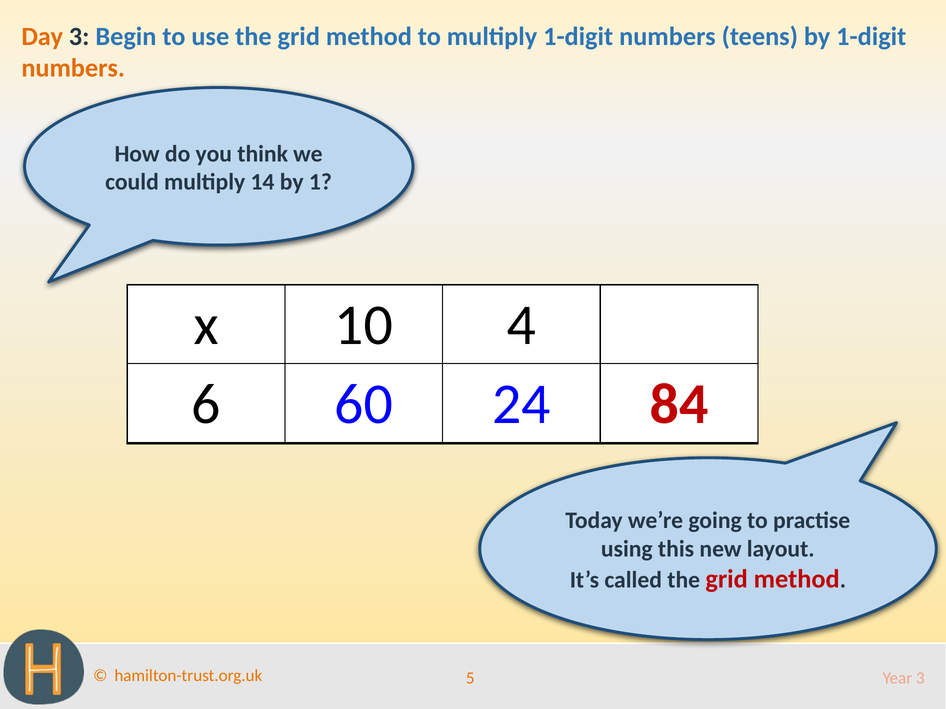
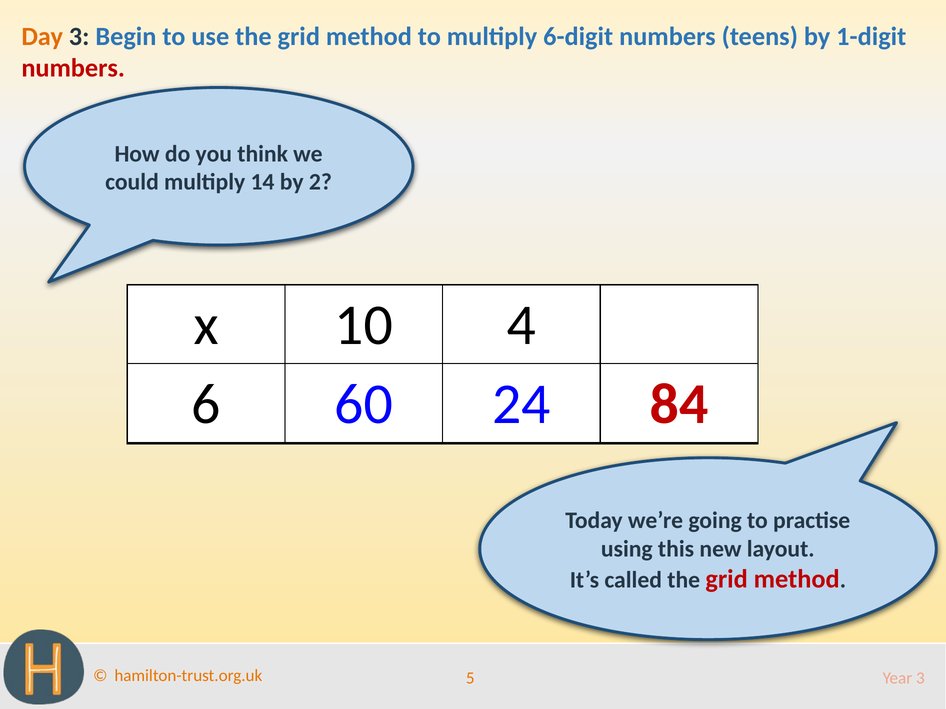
multiply 1-digit: 1-digit -> 6-digit
numbers at (73, 68) colour: orange -> red
1: 1 -> 2
